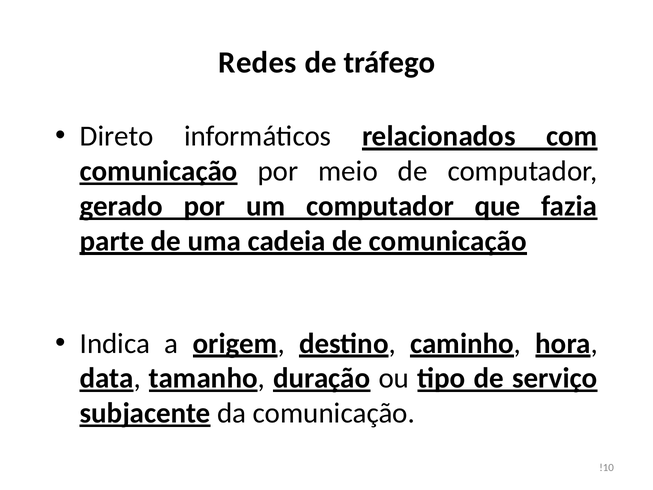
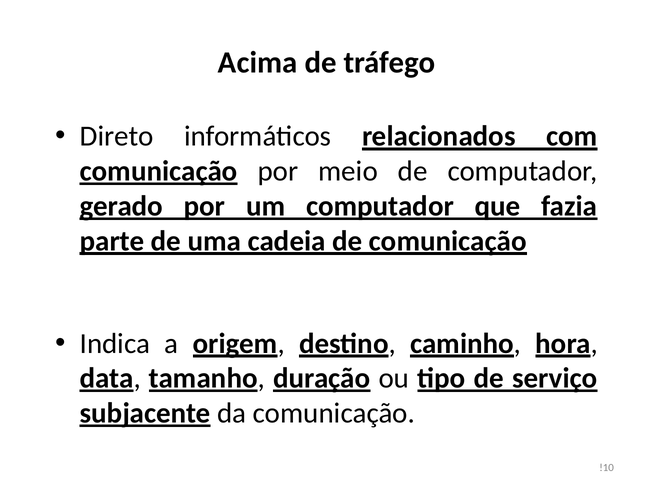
Redes: Redes -> Acima
